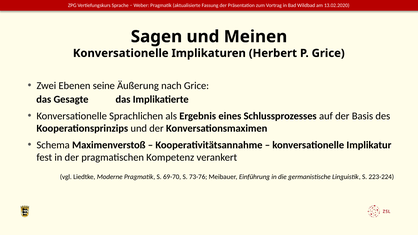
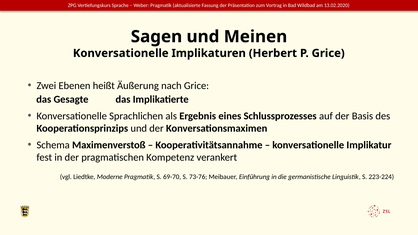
seine: seine -> heißt
